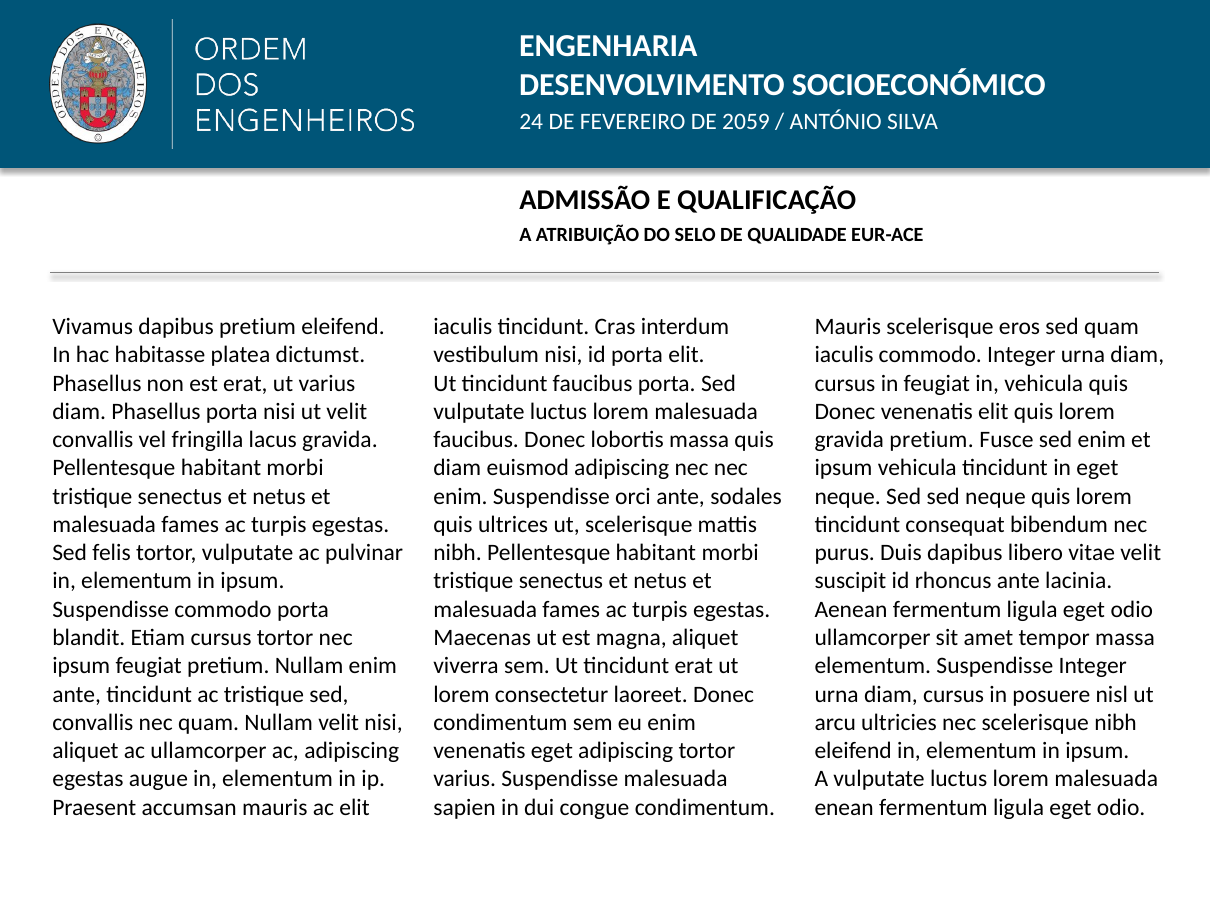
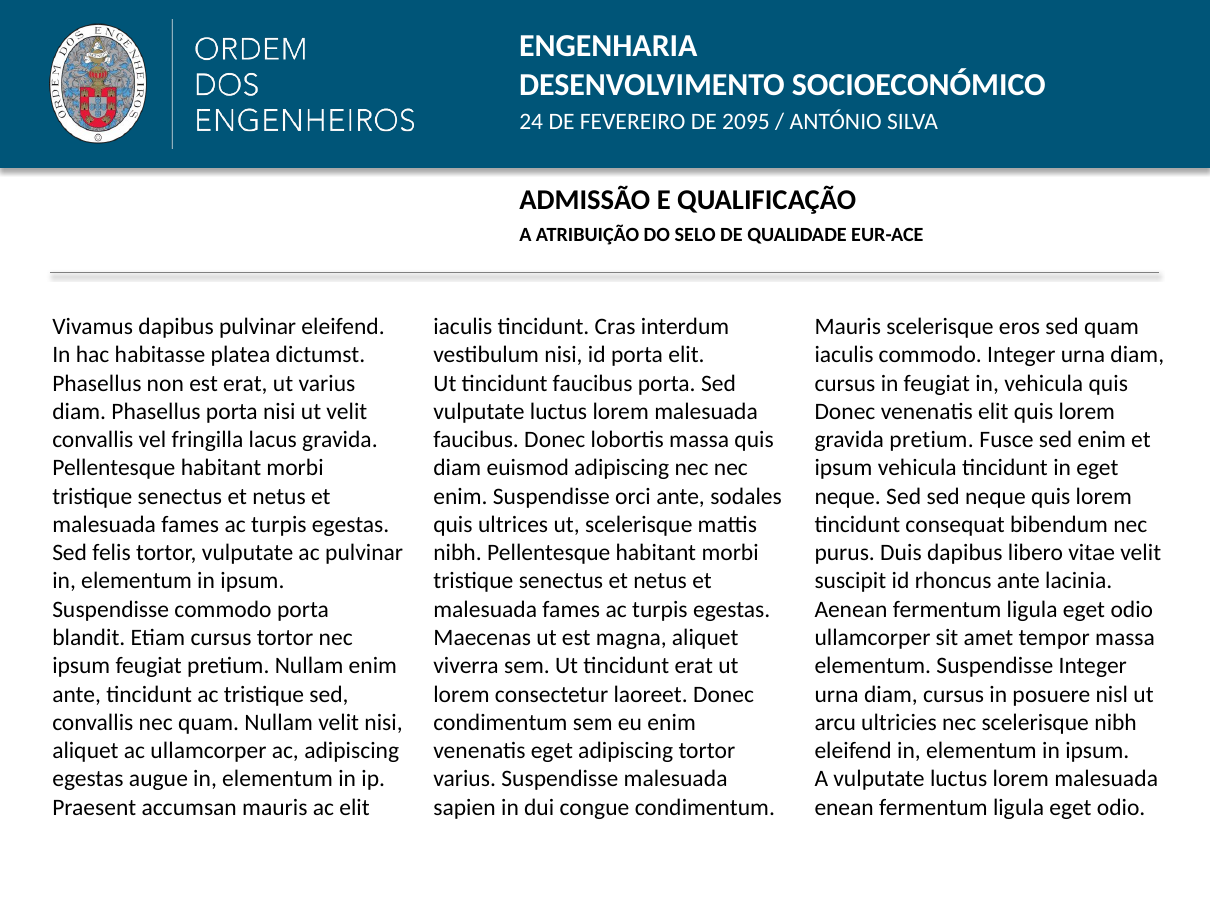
2059: 2059 -> 2095
dapibus pretium: pretium -> pulvinar
